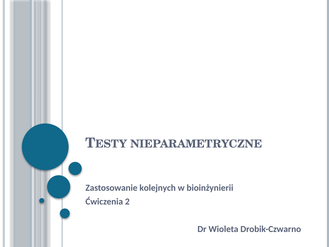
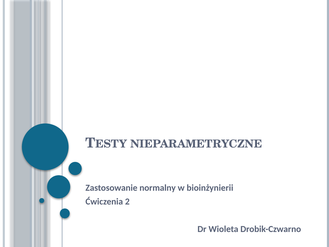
kolejnych: kolejnych -> normalny
